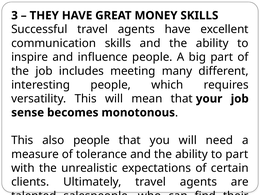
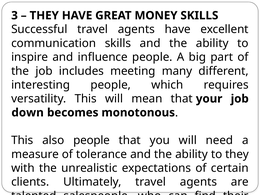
sense: sense -> down
to part: part -> they
